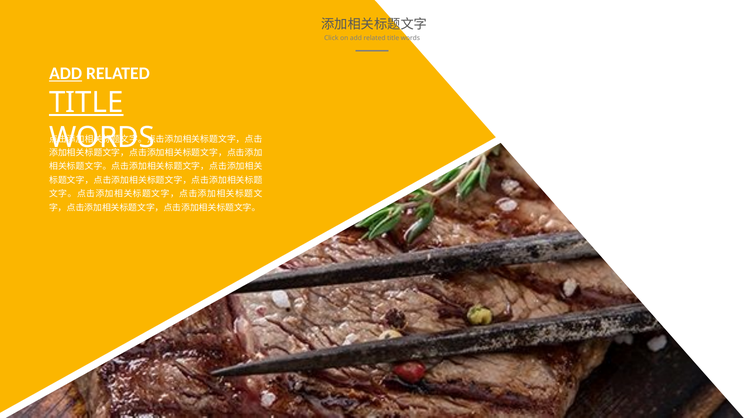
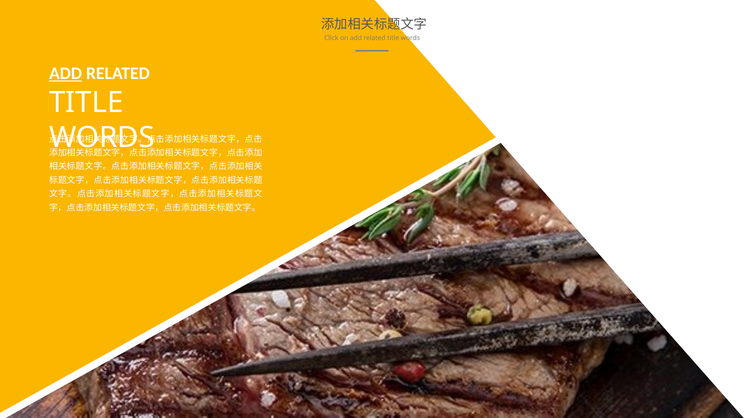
TITLE at (86, 103) underline: present -> none
